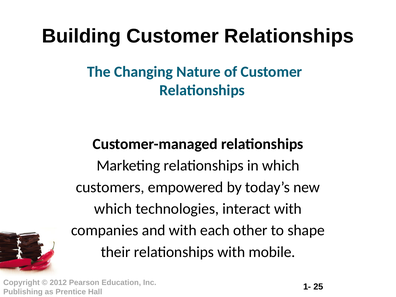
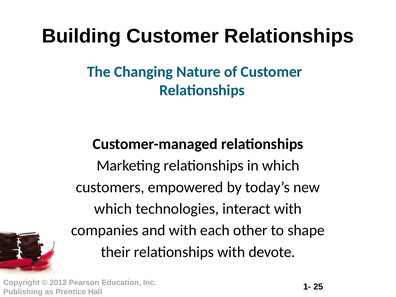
mobile: mobile -> devote
